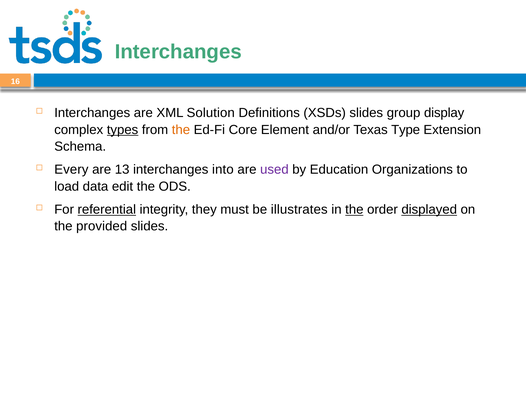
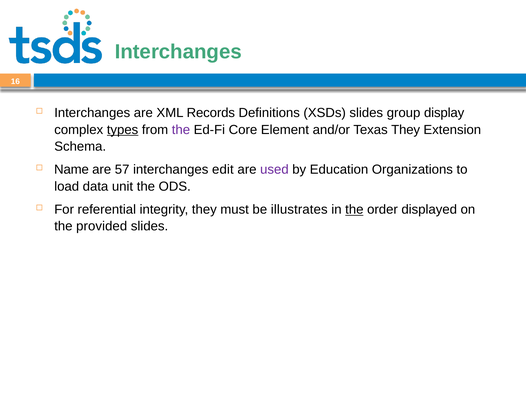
Solution: Solution -> Records
the at (181, 130) colour: orange -> purple
Texas Type: Type -> They
Every: Every -> Name
13: 13 -> 57
interchanges into: into -> edit
data edit: edit -> unit
referential underline: present -> none
displayed underline: present -> none
